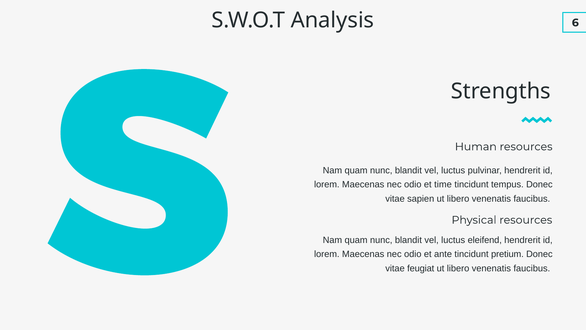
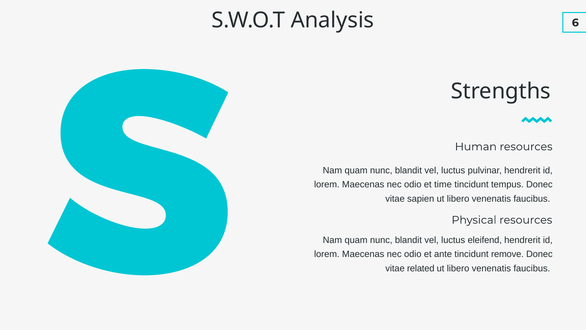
pretium: pretium -> remove
feugiat: feugiat -> related
